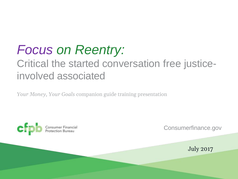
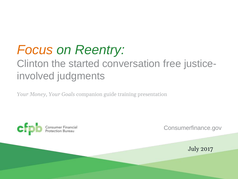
Focus colour: purple -> orange
Critical: Critical -> Clinton
associated: associated -> judgments
